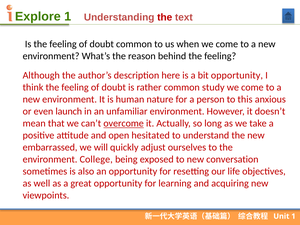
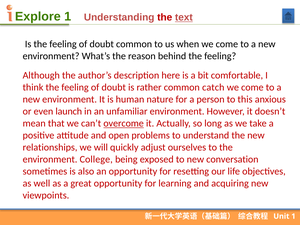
text underline: none -> present
bit opportunity: opportunity -> comfortable
study: study -> catch
hesitated: hesitated -> problems
embarrassed: embarrassed -> relationships
